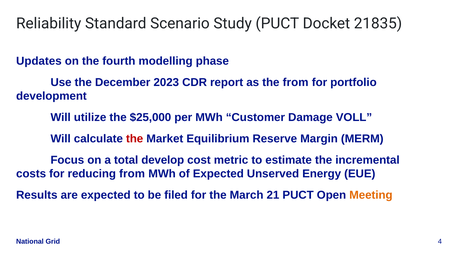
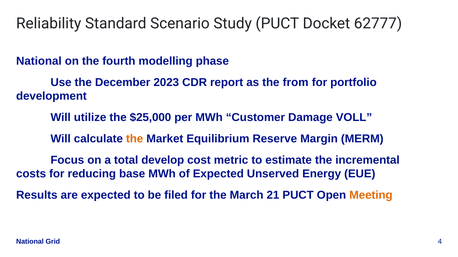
21835: 21835 -> 62777
Updates at (39, 61): Updates -> National
the at (135, 139) colour: red -> orange
reducing from: from -> base
